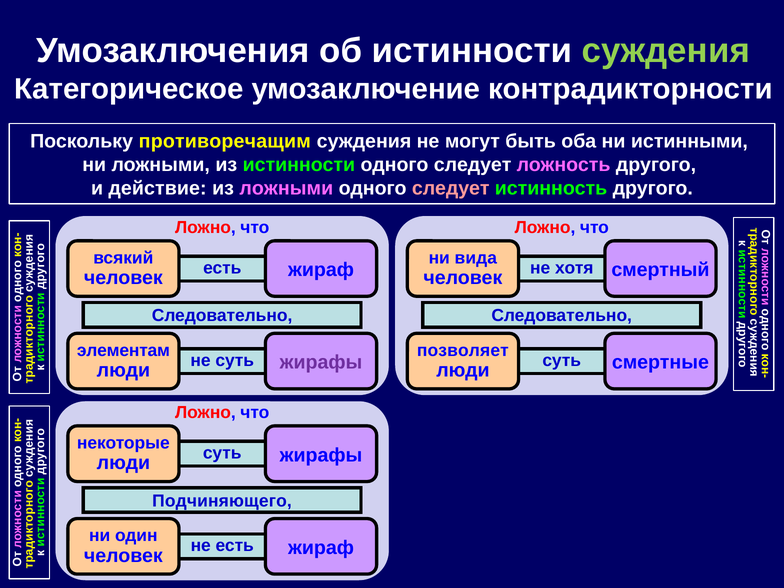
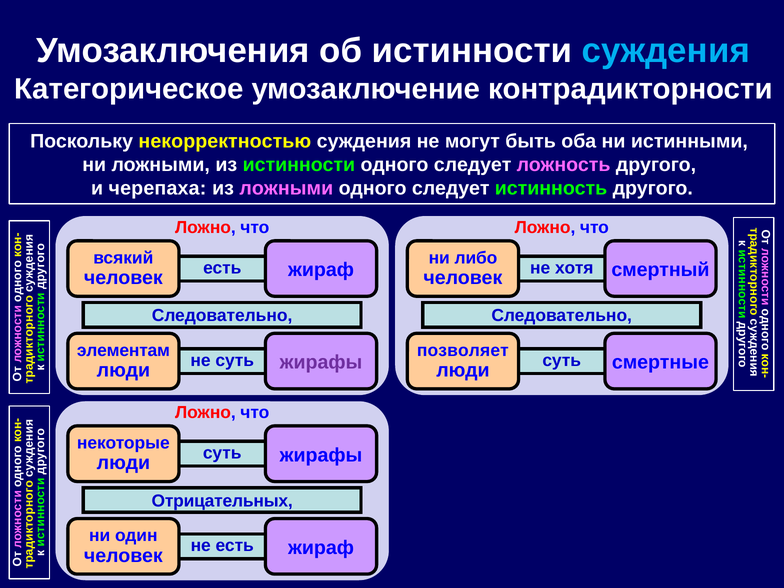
суждения at (666, 51) colour: light green -> light blue
противоречащим: противоречащим -> некорректностью
действие: действие -> черепаха
следует at (451, 188) colour: pink -> white
вида: вида -> либо
Подчиняющего: Подчиняющего -> Отрицательных
